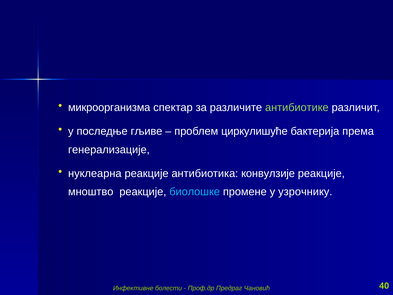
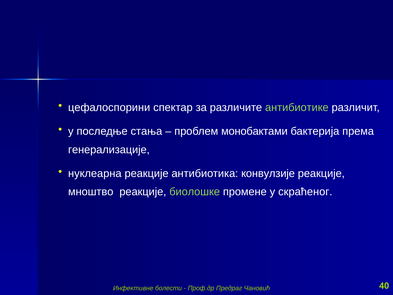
микроорганизма: микроорганизма -> цефалоспорини
гљиве: гљиве -> стања
циркулишуће: циркулишуће -> монобактами
биолошке colour: light blue -> light green
узрочнику: узрочнику -> скраћеног
